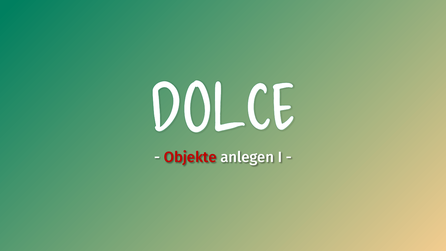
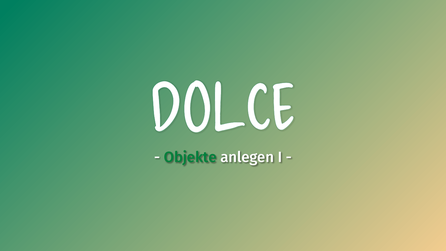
Objekte colour: red -> green
